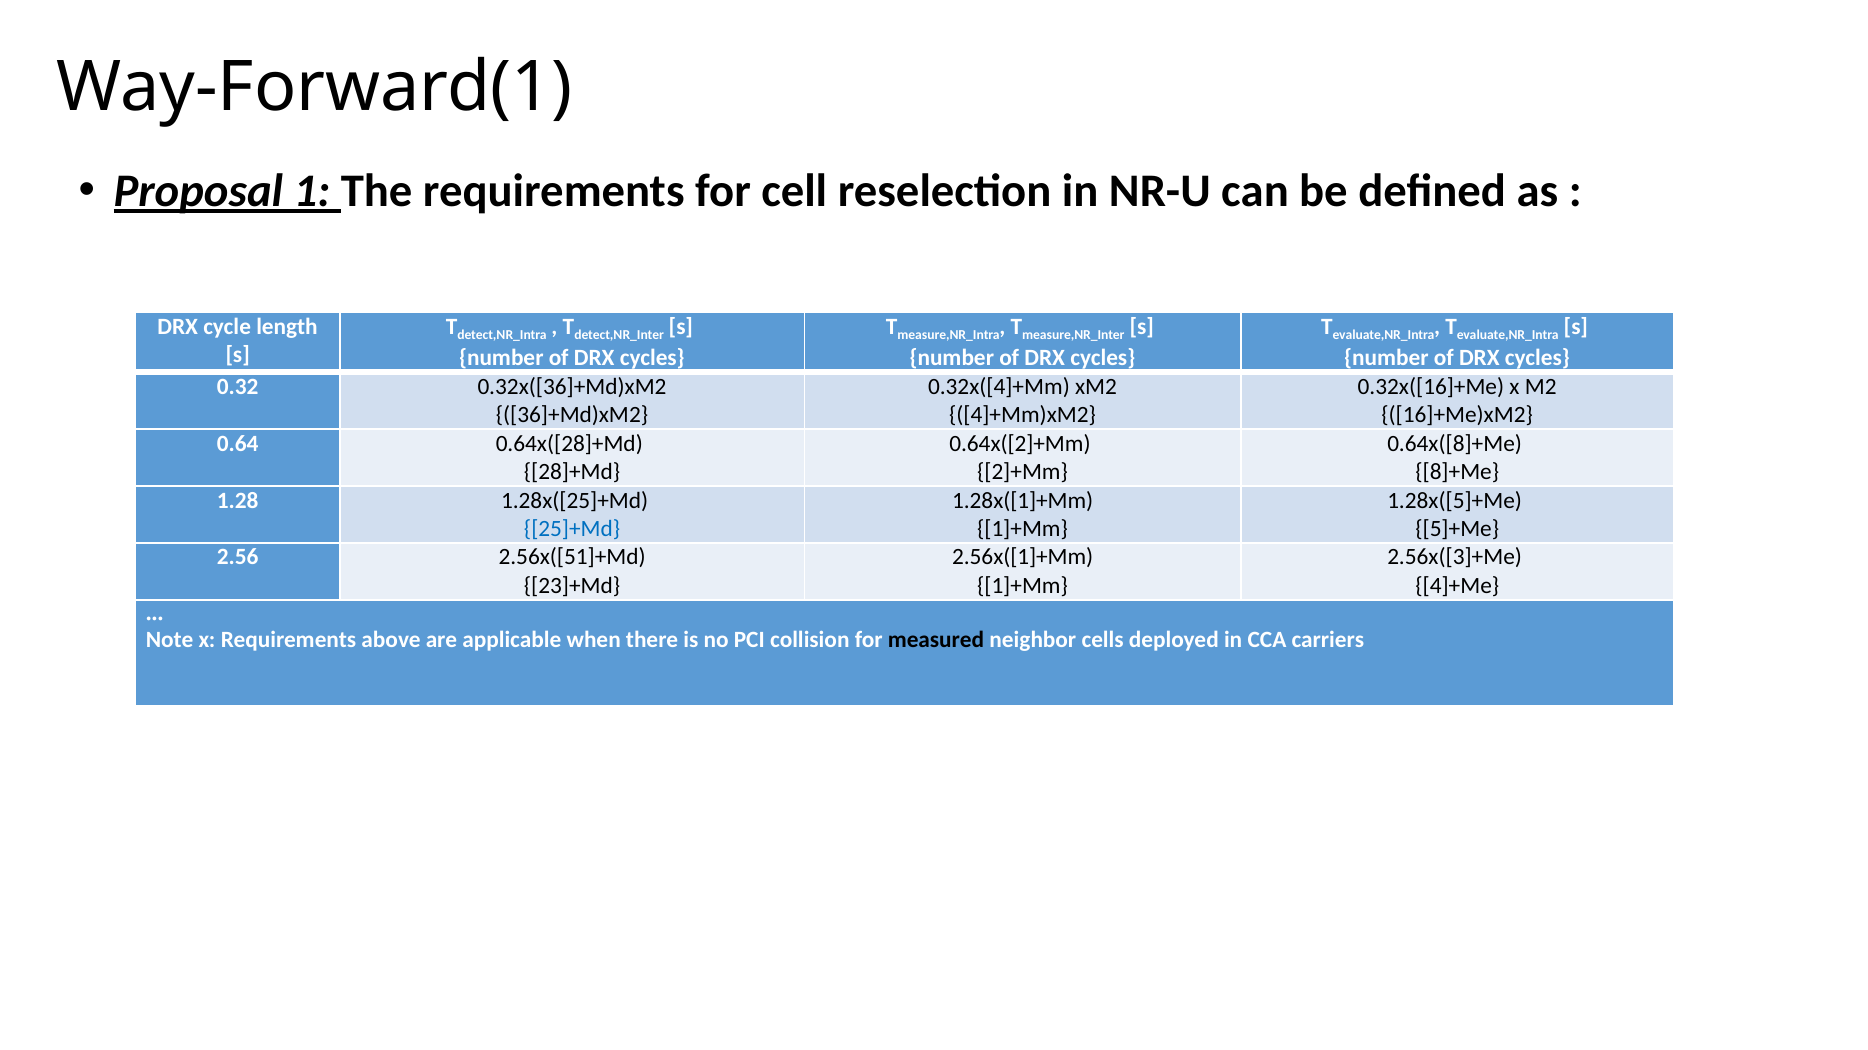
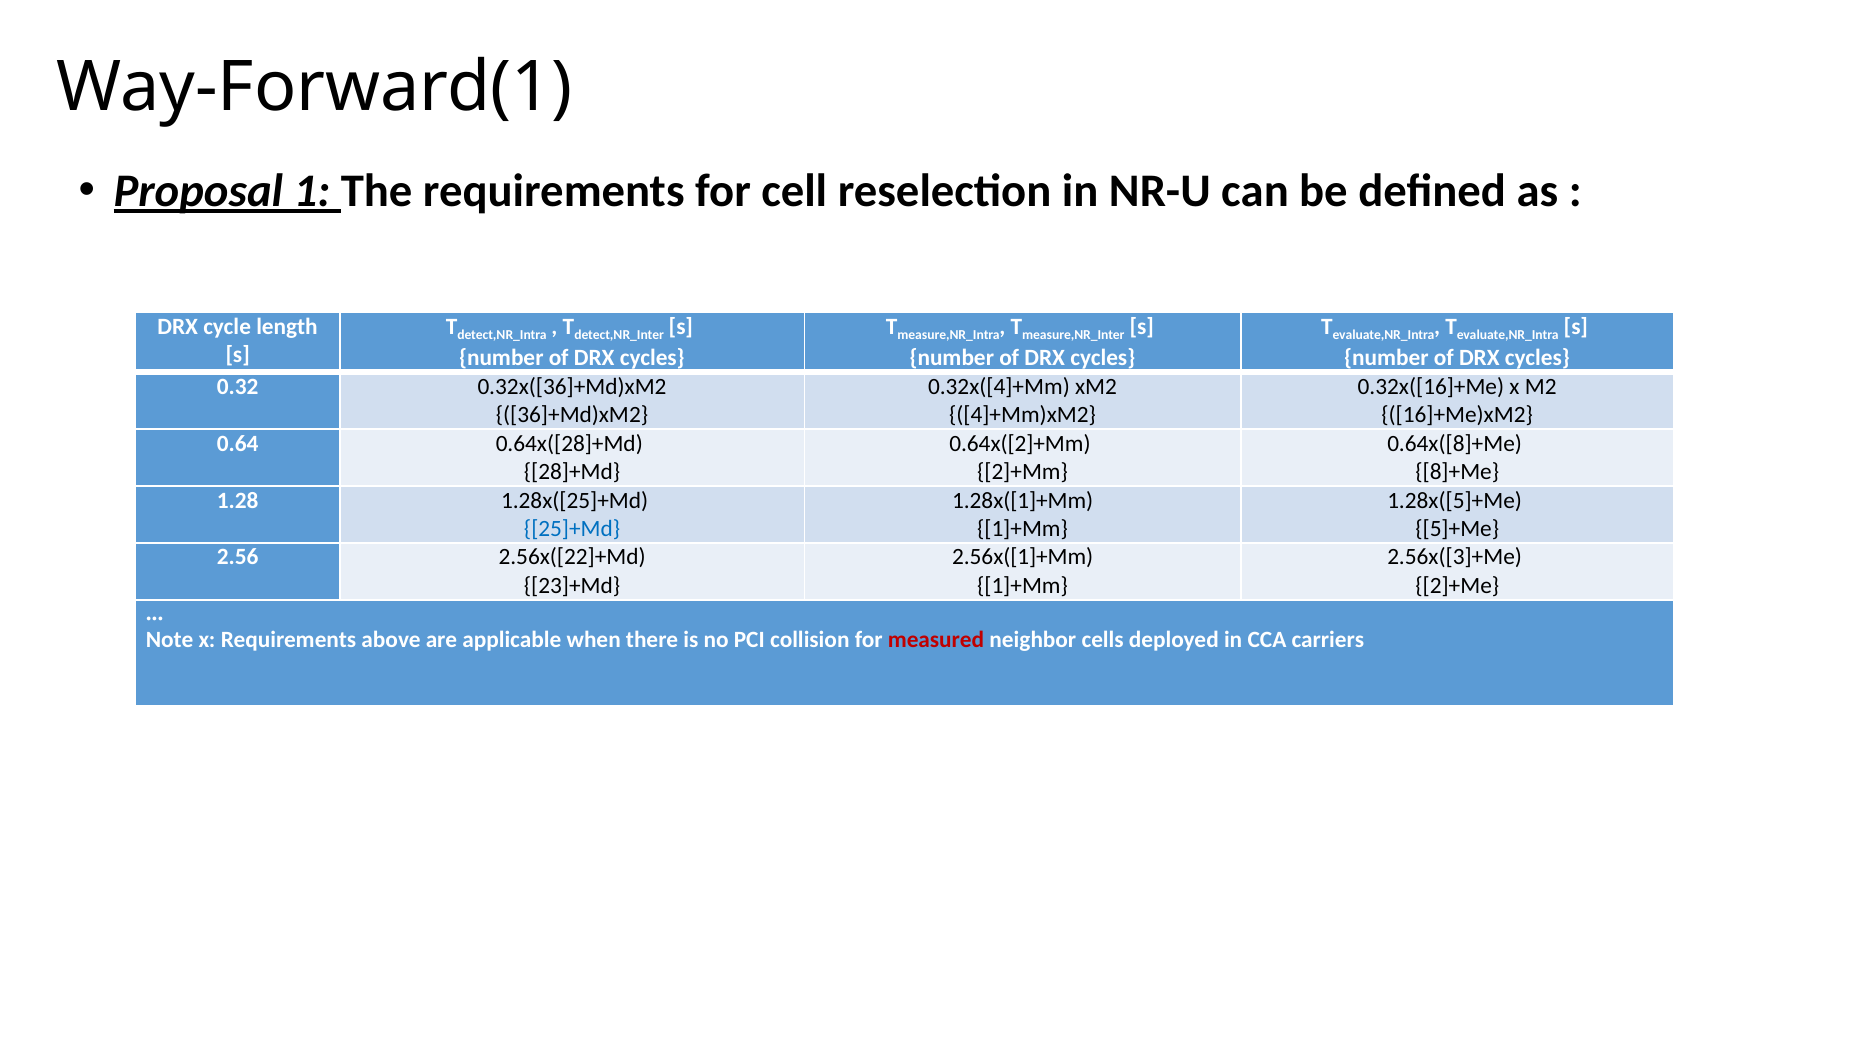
2.56x([51]+Md: 2.56x([51]+Md -> 2.56x([22]+Md
4]+Me: 4]+Me -> 2]+Me
measured colour: black -> red
